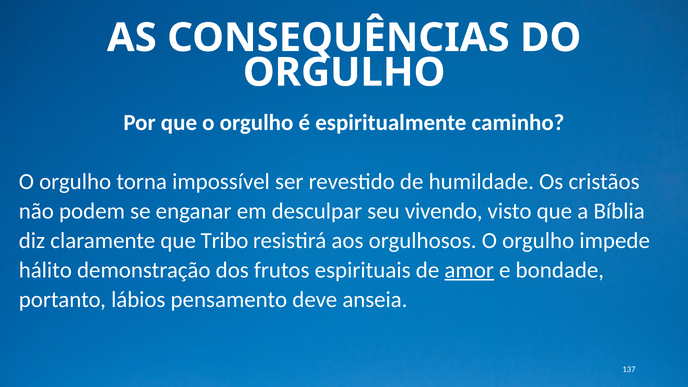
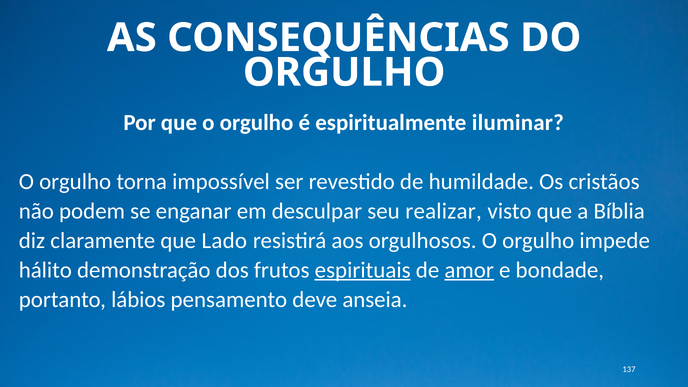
caminho: caminho -> iluminar
vivendo: vivendo -> realizar
Tribo: Tribo -> Lado
espirituais underline: none -> present
